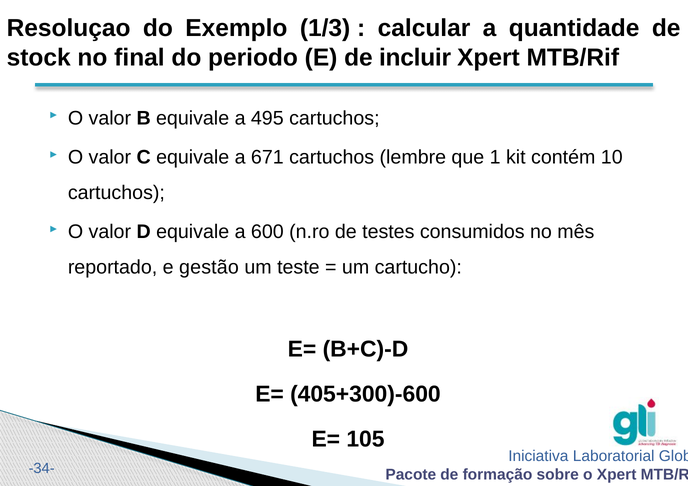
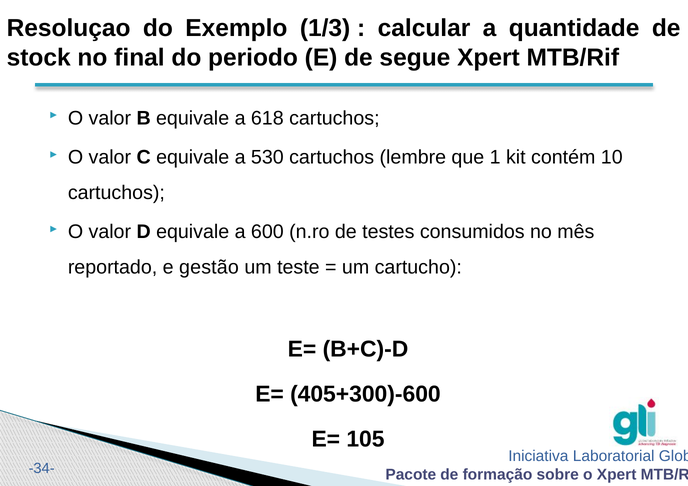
incluir: incluir -> segue
495: 495 -> 618
671: 671 -> 530
